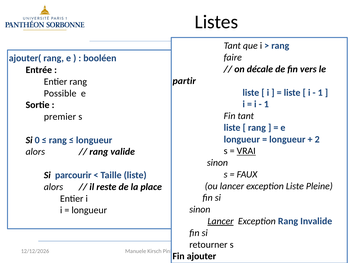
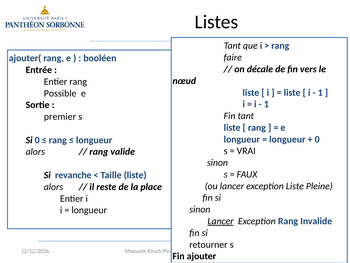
partir: partir -> nœud
2 at (317, 139): 2 -> 0
VRAI underline: present -> none
parcourir: parcourir -> revanche
